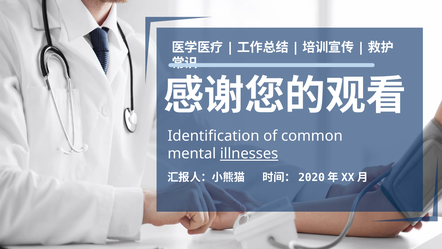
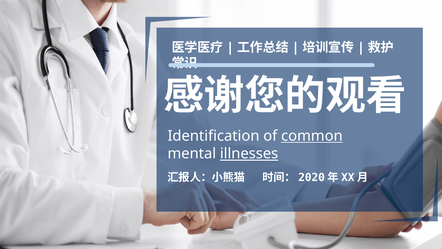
common underline: none -> present
